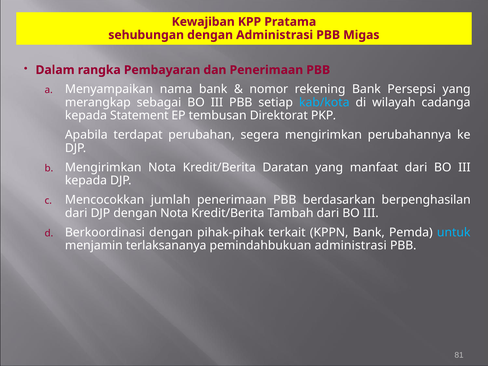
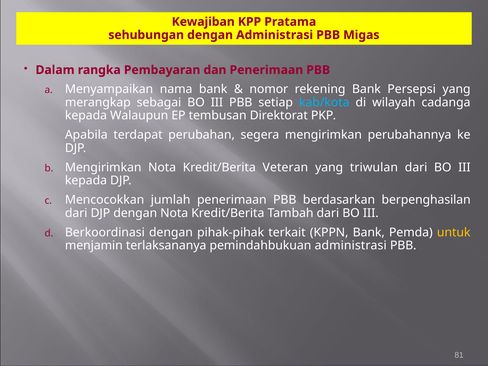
Statement: Statement -> Walaupun
Daratan: Daratan -> Veteran
manfaat: manfaat -> triwulan
untuk colour: light blue -> yellow
